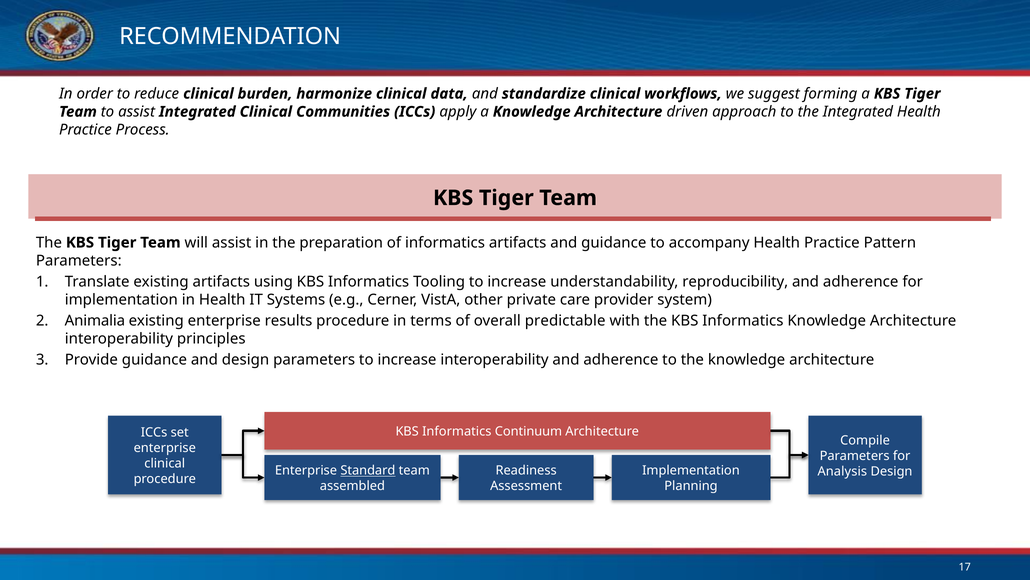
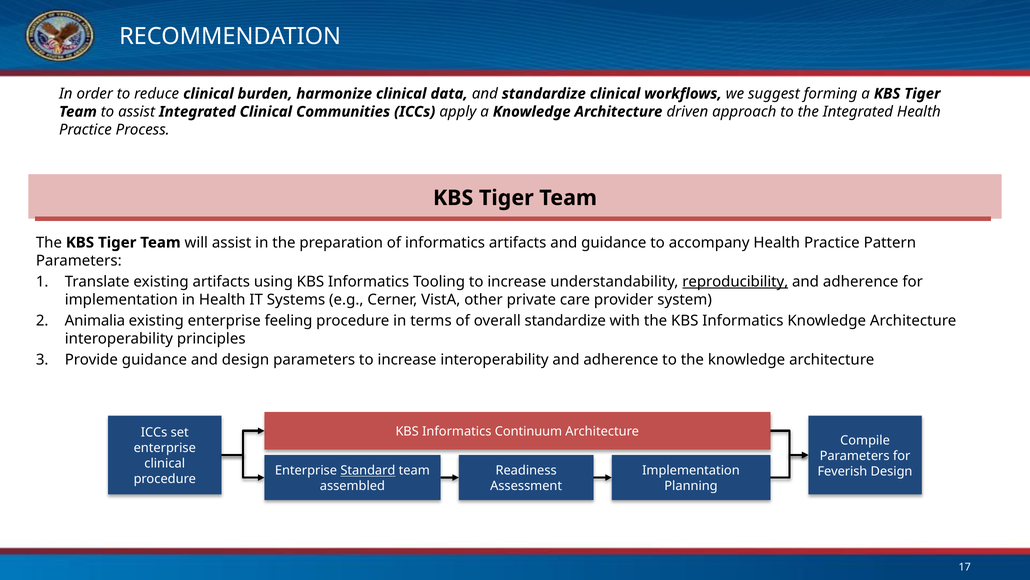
reproducibility underline: none -> present
results: results -> feeling
overall predictable: predictable -> standardize
Analysis: Analysis -> Feverish
